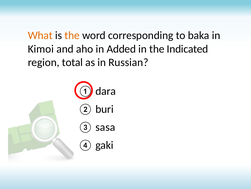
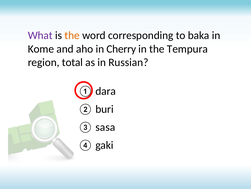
What colour: orange -> purple
Kimoi: Kimoi -> Kome
Added: Added -> Cherry
Indicated: Indicated -> Tempura
